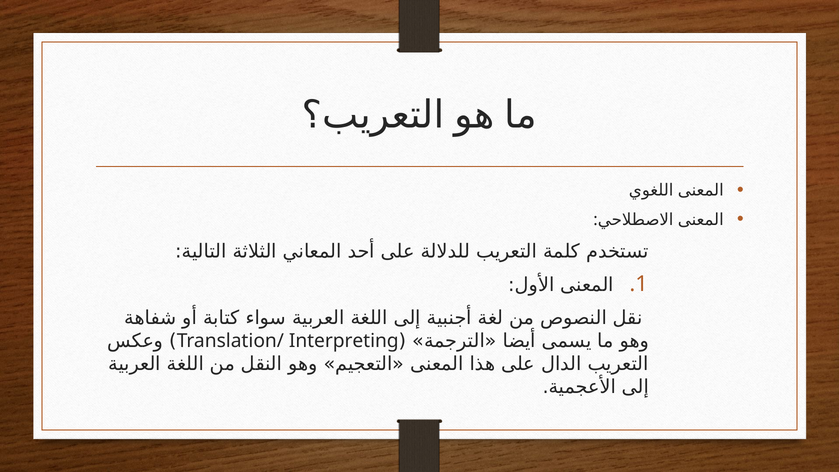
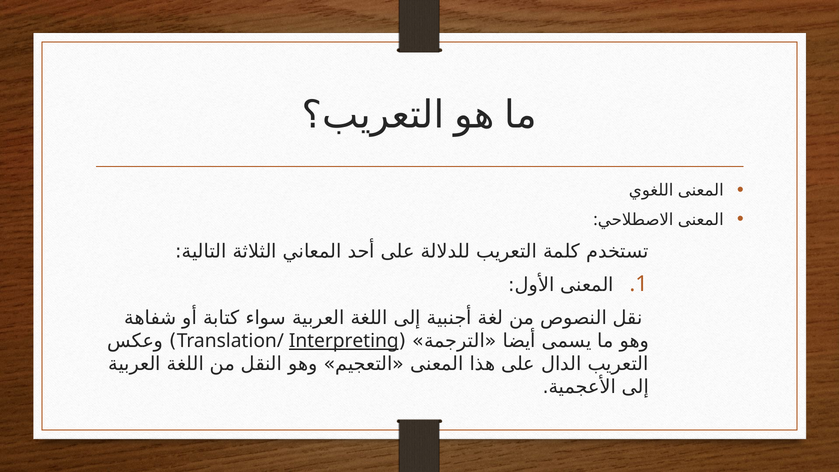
Interpreting underline: none -> present
